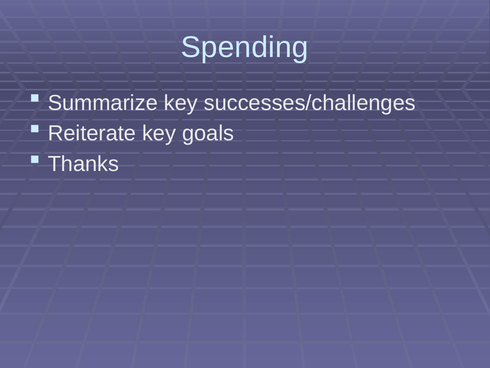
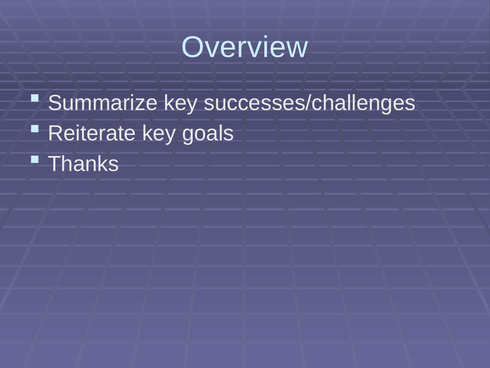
Spending: Spending -> Overview
